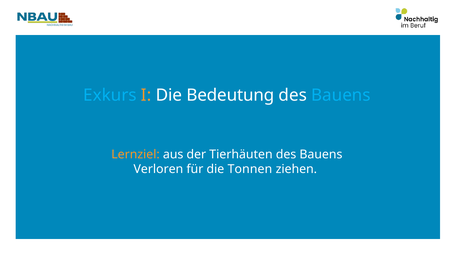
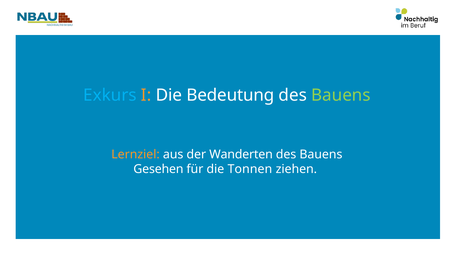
Bauens at (341, 96) colour: light blue -> light green
Tierhäuten: Tierhäuten -> Wanderten
Verloren: Verloren -> Gesehen
